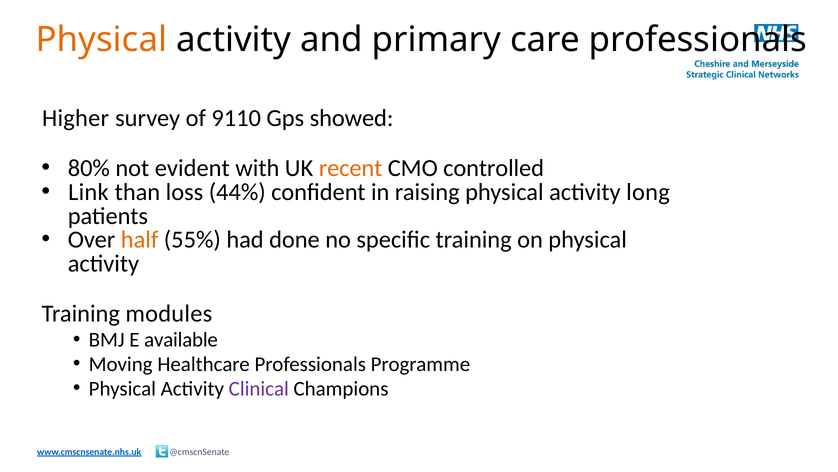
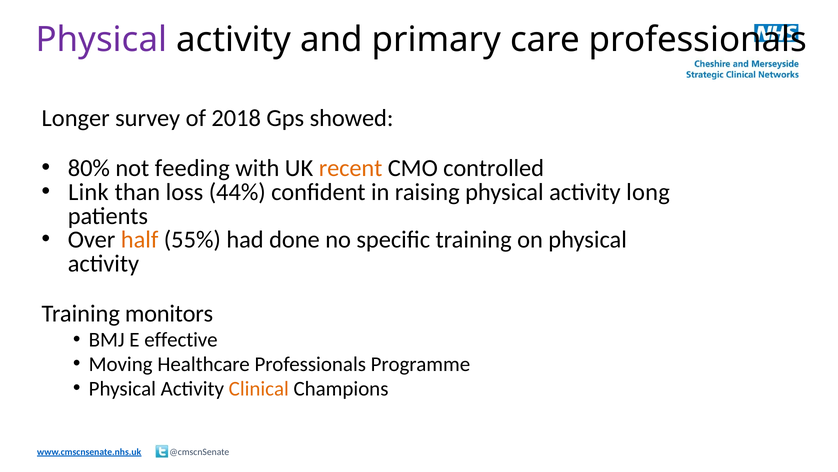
Physical at (102, 40) colour: orange -> purple
Higher: Higher -> Longer
9110: 9110 -> 2018
evident: evident -> feeding
modules: modules -> monitors
available: available -> effective
Clinical colour: purple -> orange
